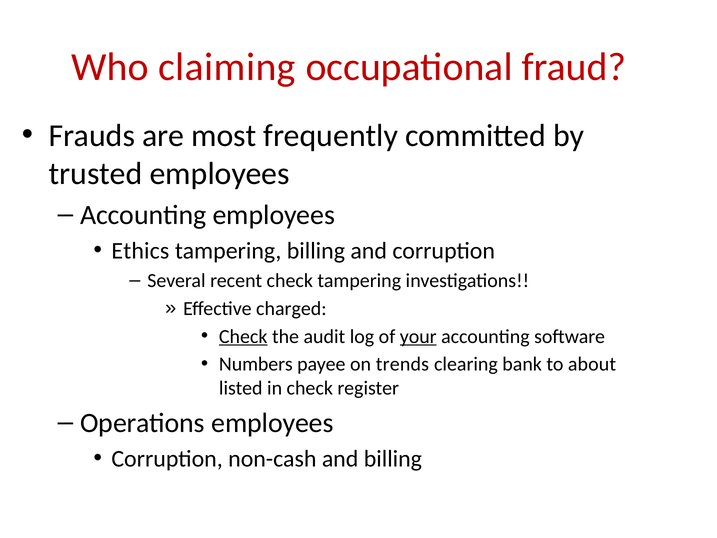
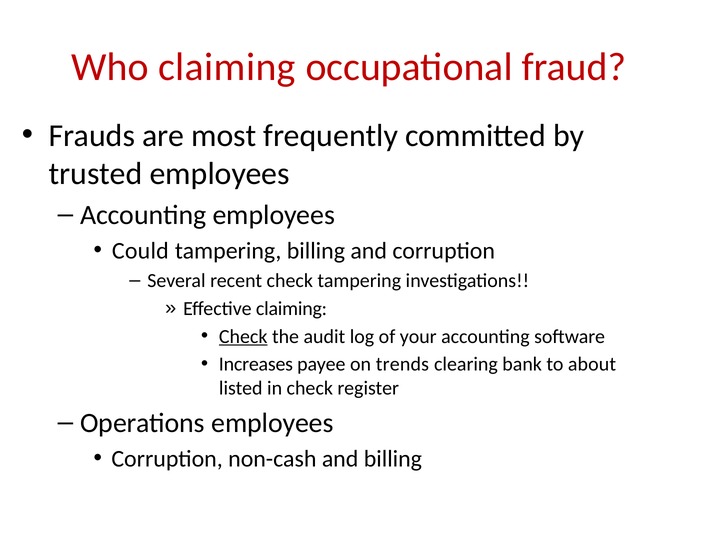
Ethics: Ethics -> Could
Effective charged: charged -> claiming
your underline: present -> none
Numbers: Numbers -> Increases
